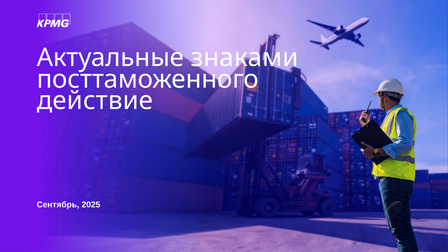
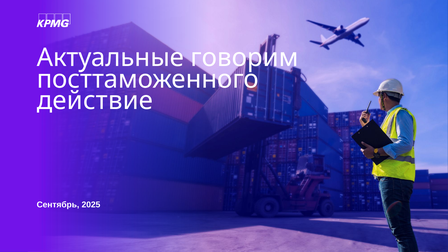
знаками: знаками -> говорим
